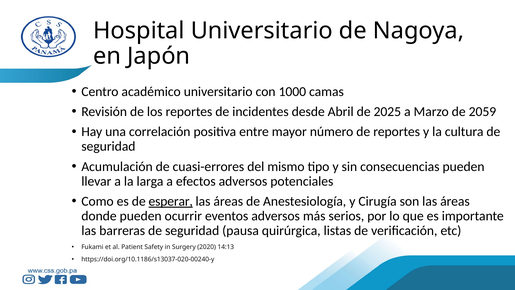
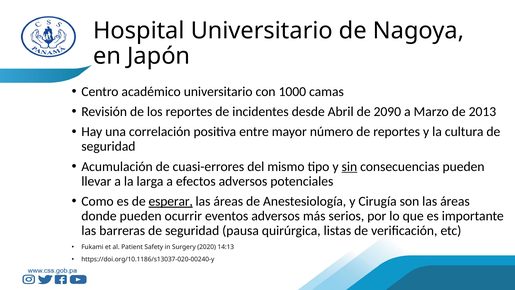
2025: 2025 -> 2090
2059: 2059 -> 2013
sin underline: none -> present
